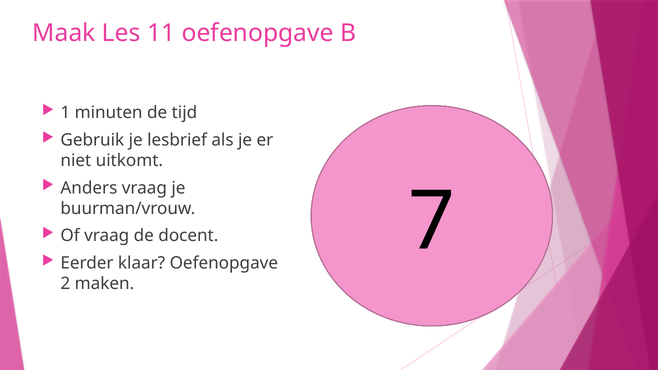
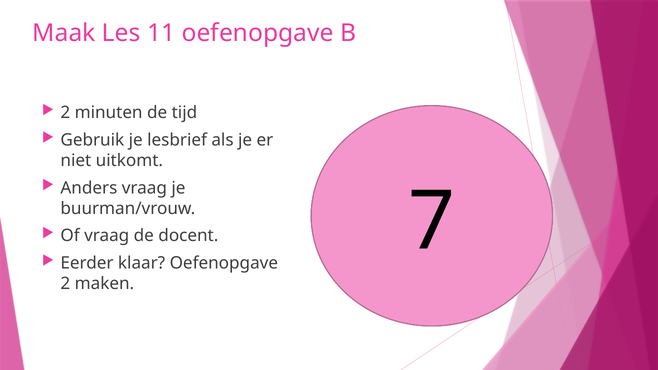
1 at (65, 113): 1 -> 2
